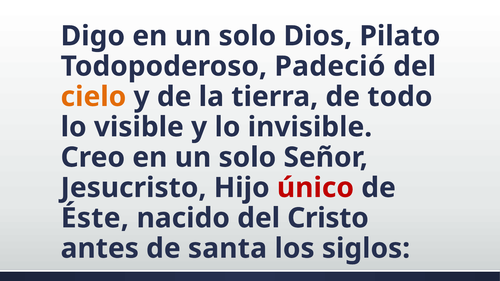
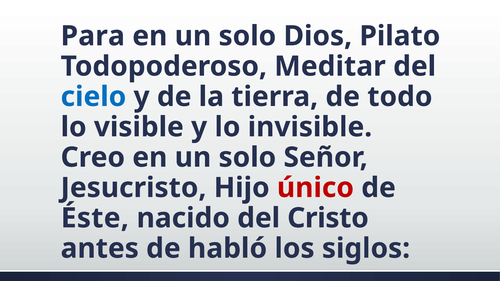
Digo: Digo -> Para
Padeció: Padeció -> Meditar
cielo colour: orange -> blue
santa: santa -> habló
